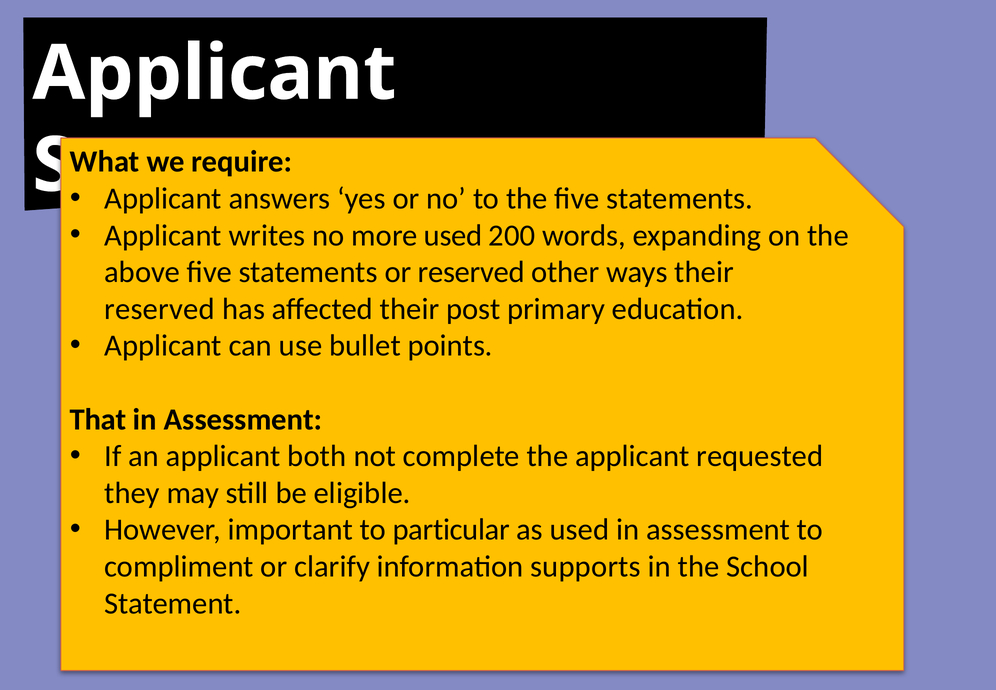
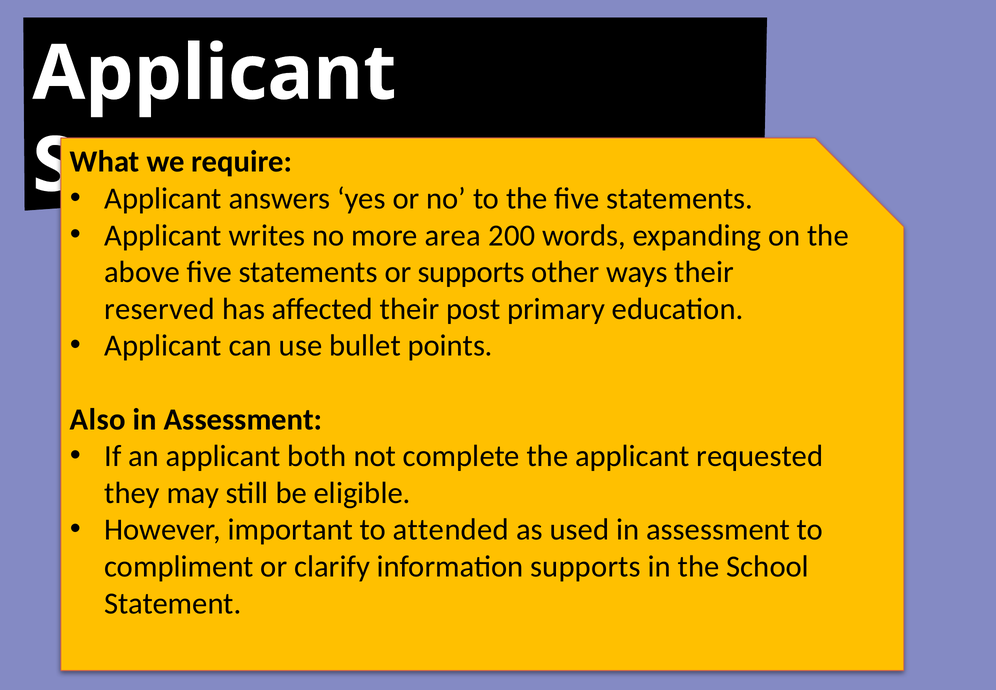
more used: used -> area
or reserved: reserved -> supports
That: That -> Also
particular: particular -> attended
